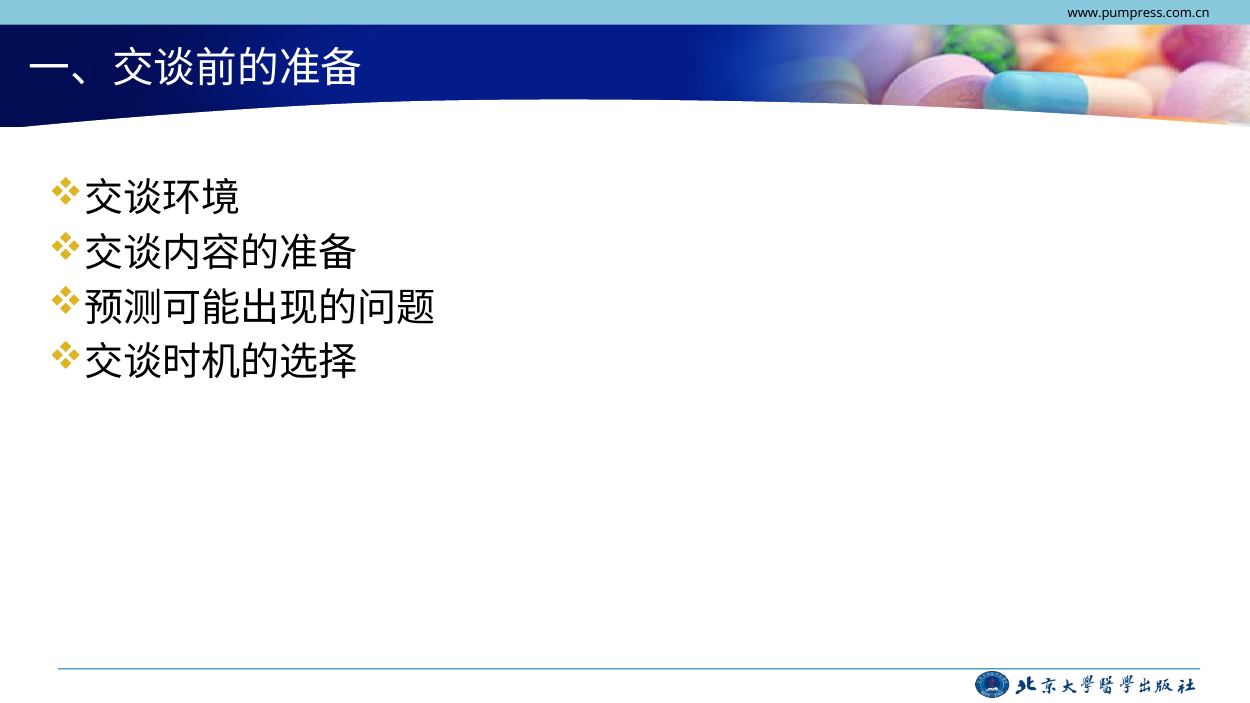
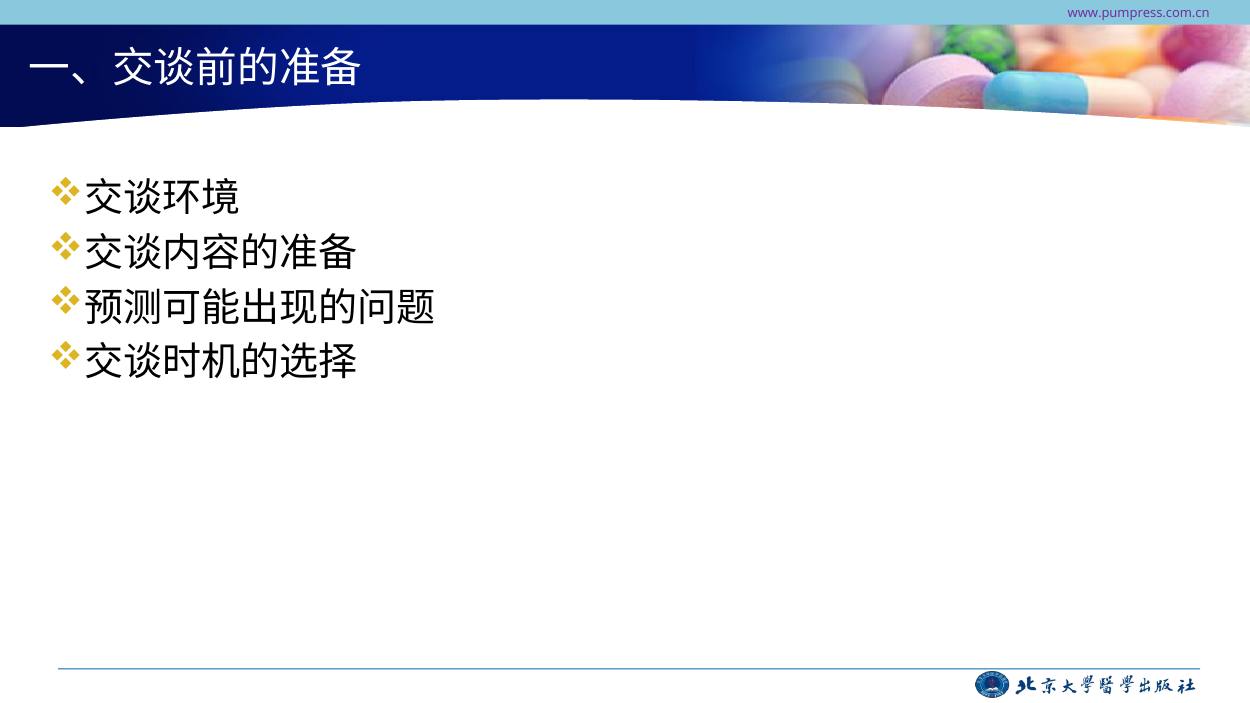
www.pumpress.com.cn colour: black -> purple
